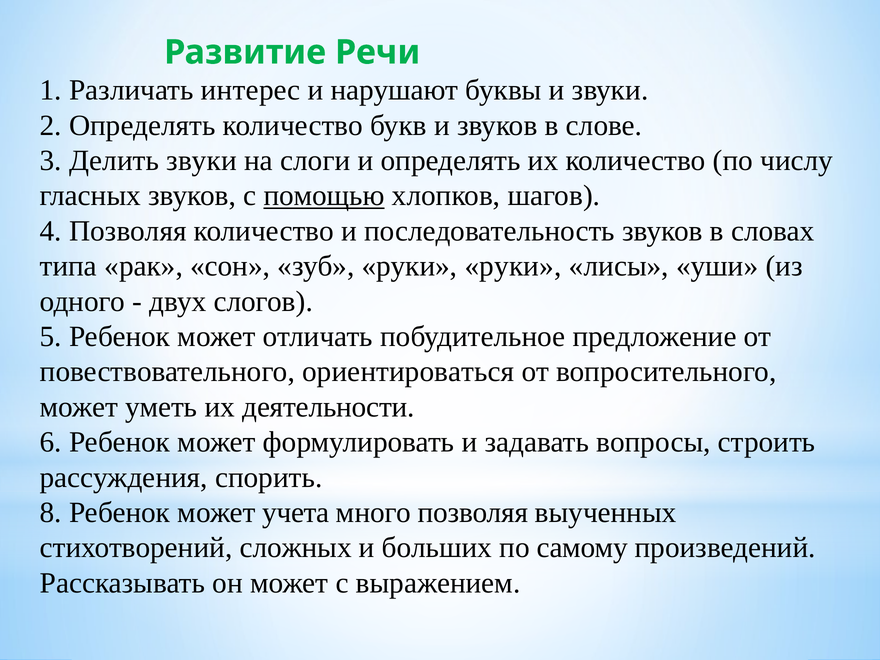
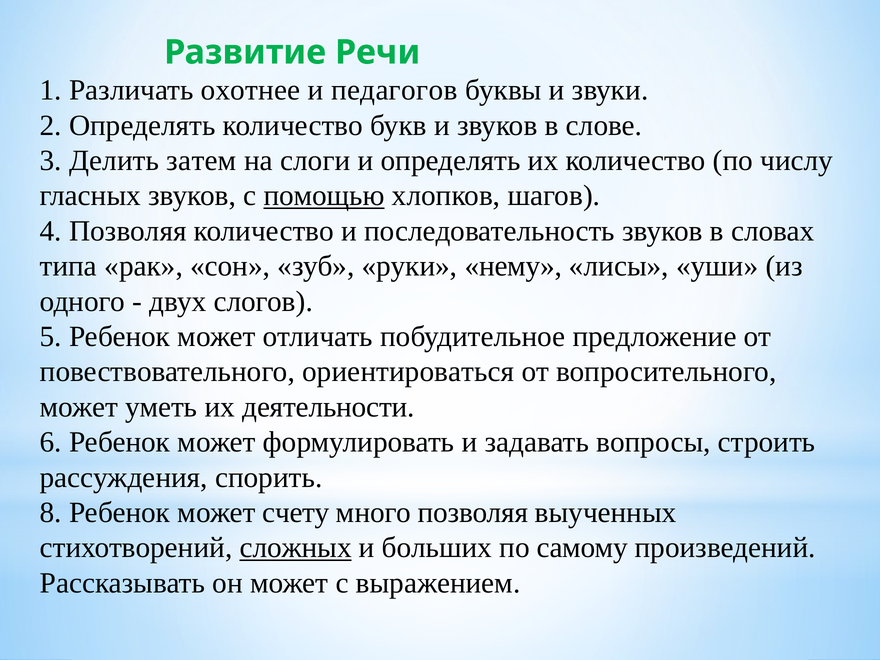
интерес: интерес -> охотнее
нарушают: нарушают -> педагогов
Делить звуки: звуки -> затем
руки руки: руки -> нему
учета: учета -> счету
сложных underline: none -> present
